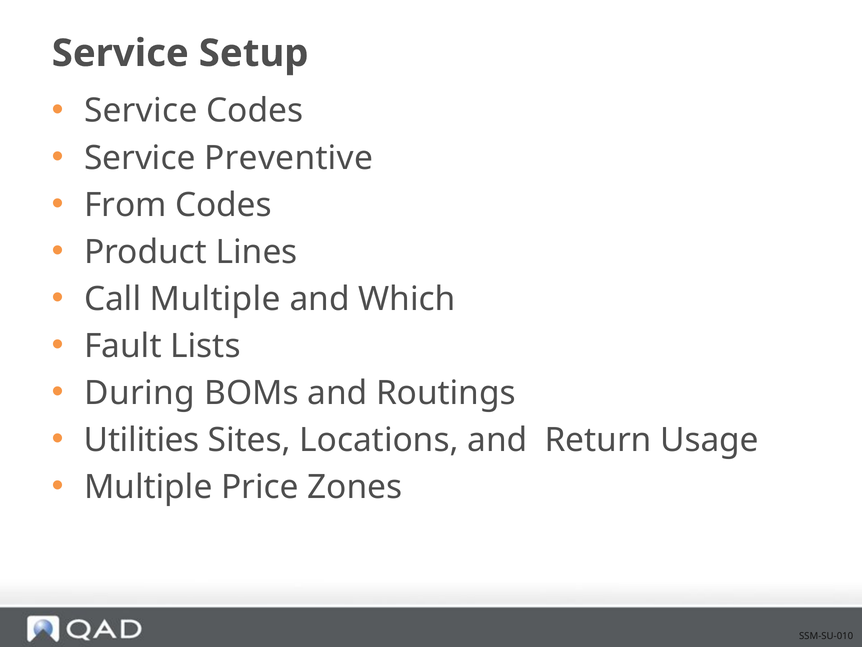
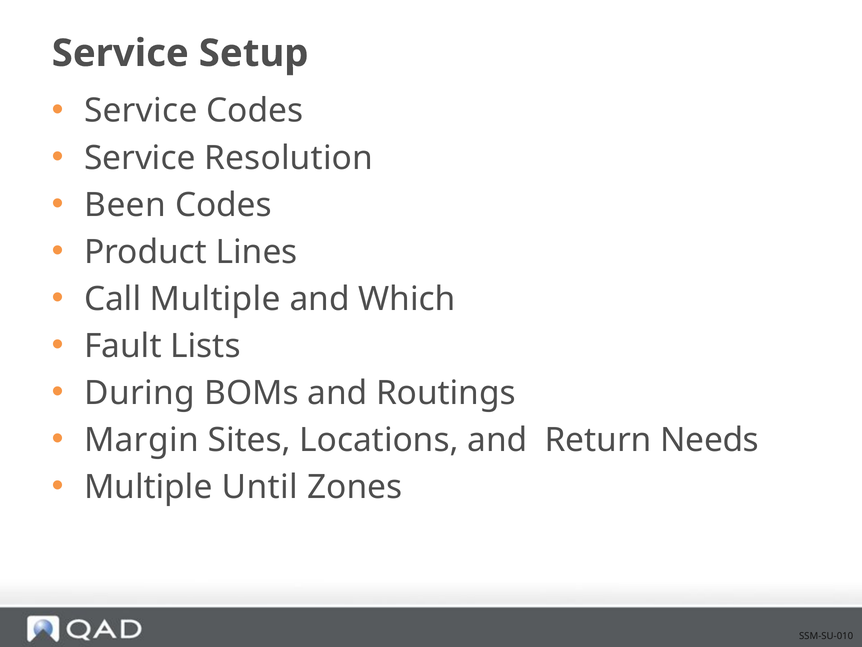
Preventive: Preventive -> Resolution
From: From -> Been
Utilities: Utilities -> Margin
Usage: Usage -> Needs
Price: Price -> Until
